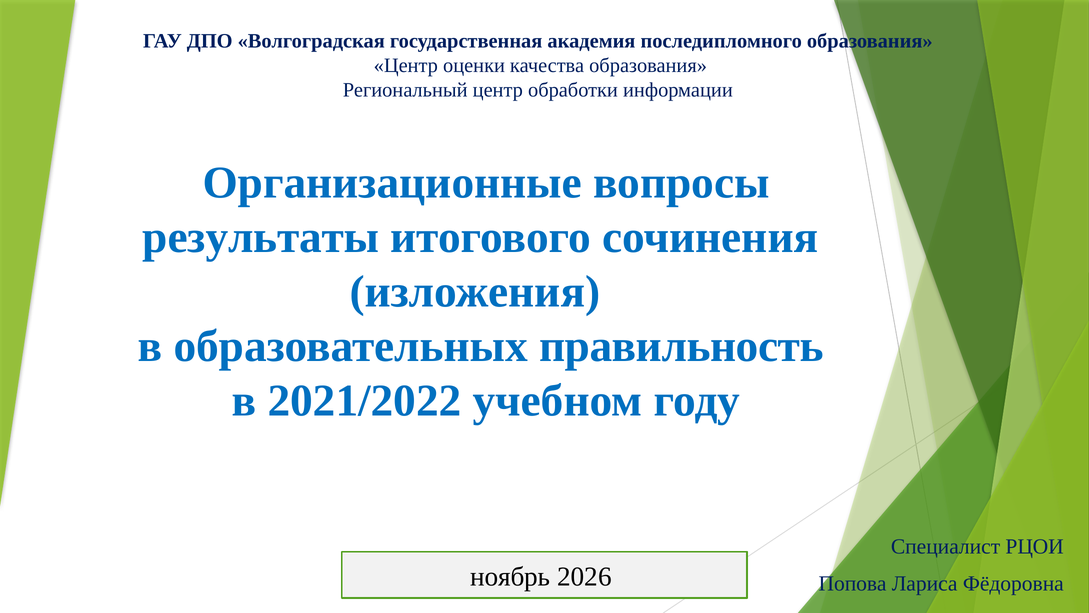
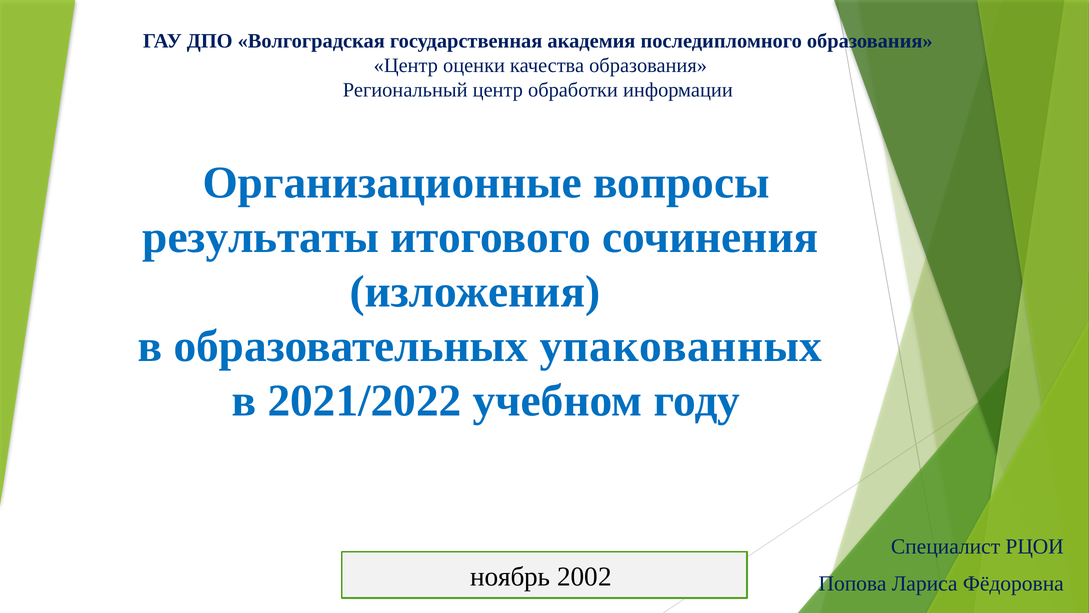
правильность: правильность -> упакованных
2026: 2026 -> 2002
